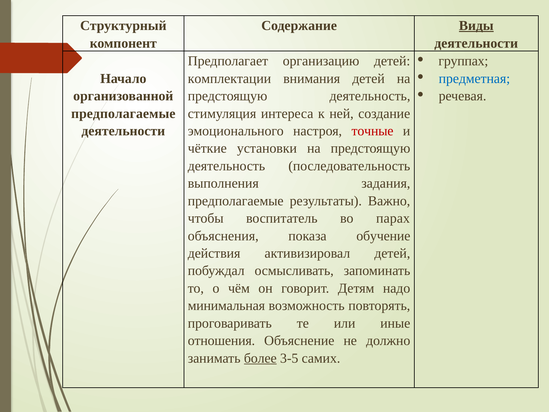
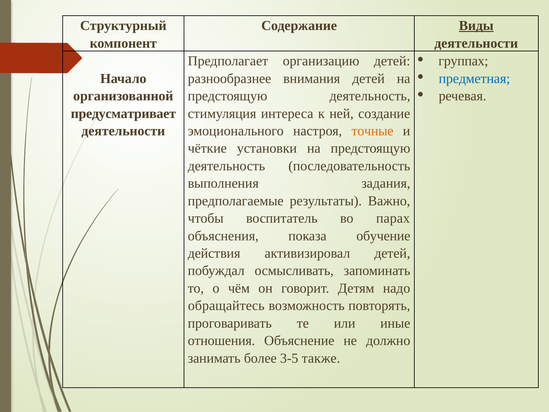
комплектации: комплектации -> разнообразнее
предполагаемые at (123, 113): предполагаемые -> предусматривает
точные colour: red -> orange
минимальная: минимальная -> обращайтесь
более underline: present -> none
самих: самих -> также
